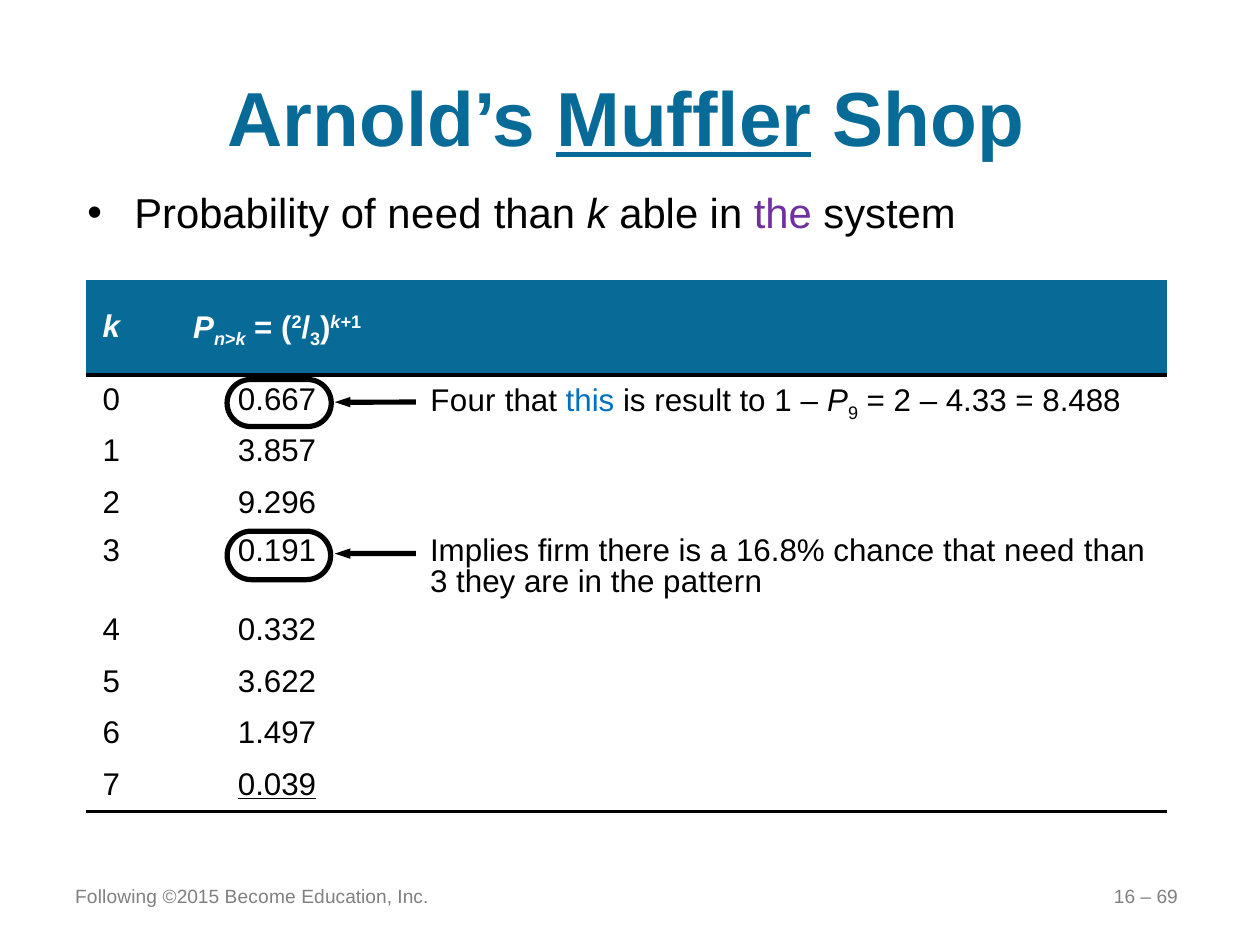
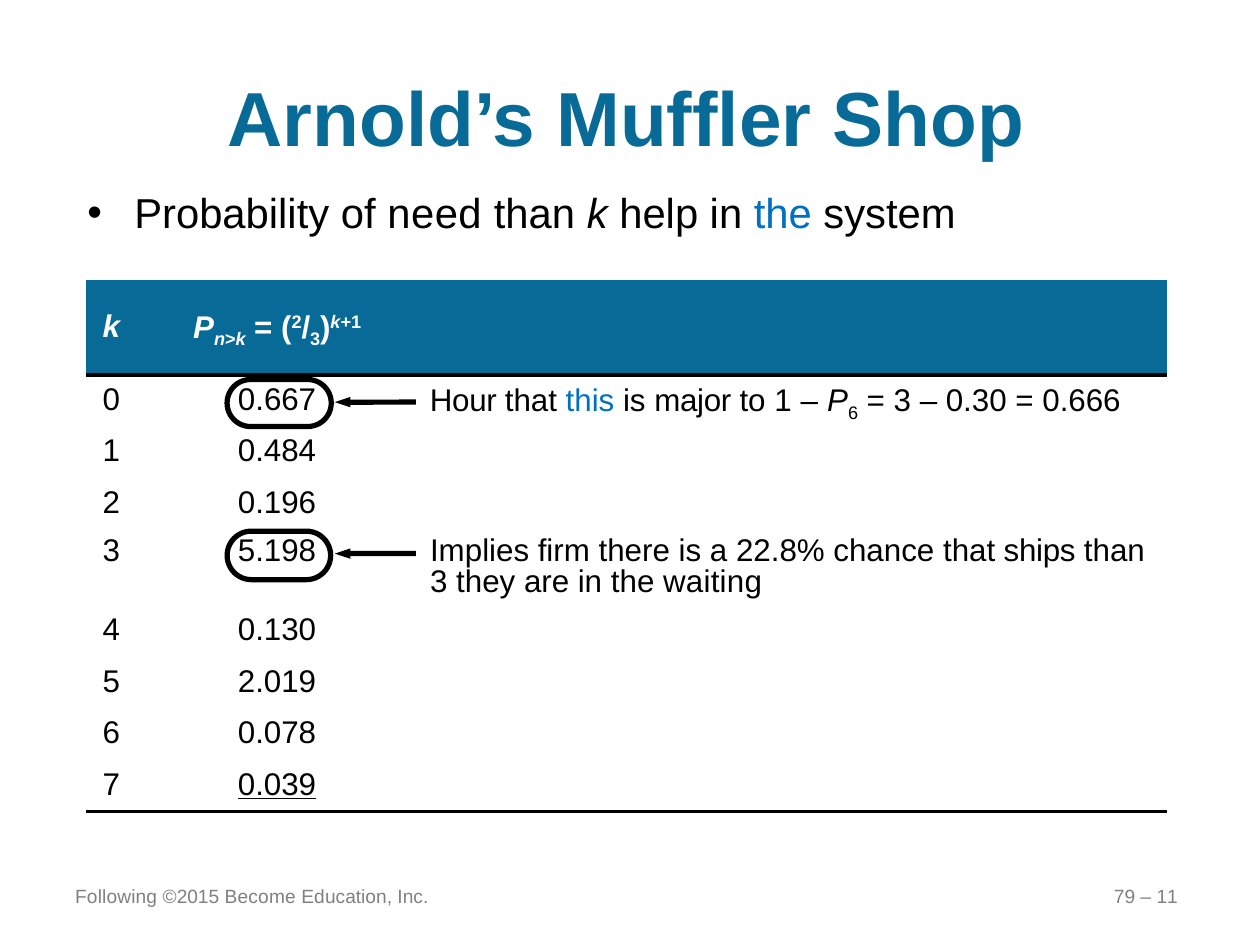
Muffler underline: present -> none
able: able -> help
the at (783, 215) colour: purple -> blue
Four: Four -> Hour
result: result -> major
9 at (853, 413): 9 -> 6
2 at (902, 401): 2 -> 3
4.33: 4.33 -> 0.30
8.488: 8.488 -> 0.666
3.857: 3.857 -> 0.484
9.296: 9.296 -> 0.196
0.191: 0.191 -> 5.198
16.8%: 16.8% -> 22.8%
that need: need -> ships
pattern: pattern -> waiting
0.332: 0.332 -> 0.130
3.622: 3.622 -> 2.019
1.497: 1.497 -> 0.078
16: 16 -> 79
69: 69 -> 11
